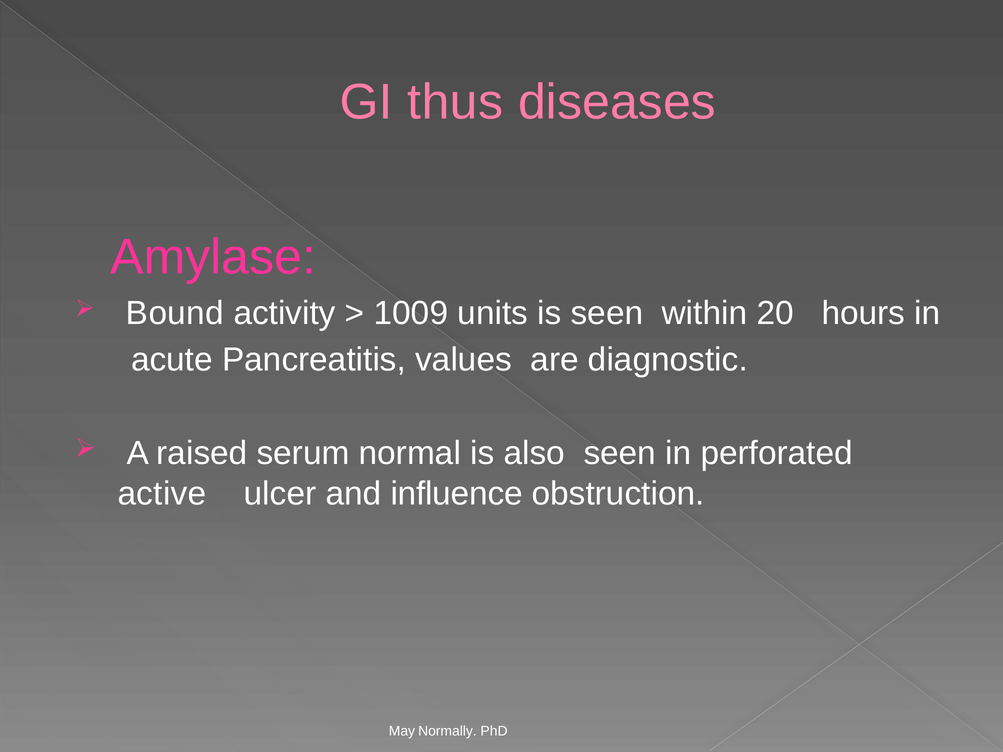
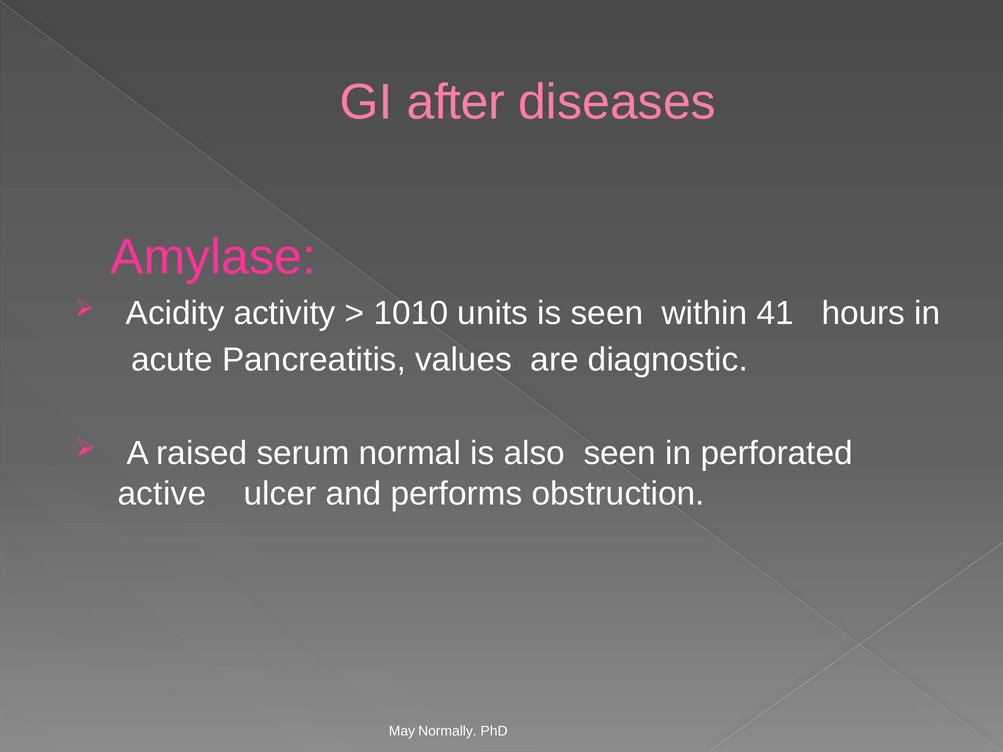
thus: thus -> after
Bound: Bound -> Acidity
1009: 1009 -> 1010
20: 20 -> 41
influence: influence -> performs
